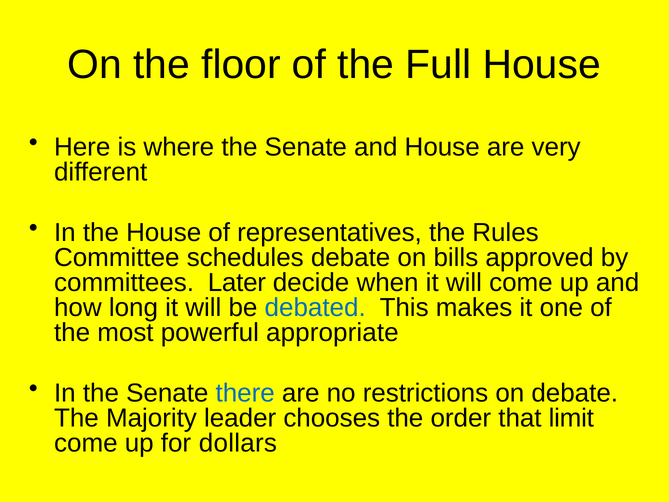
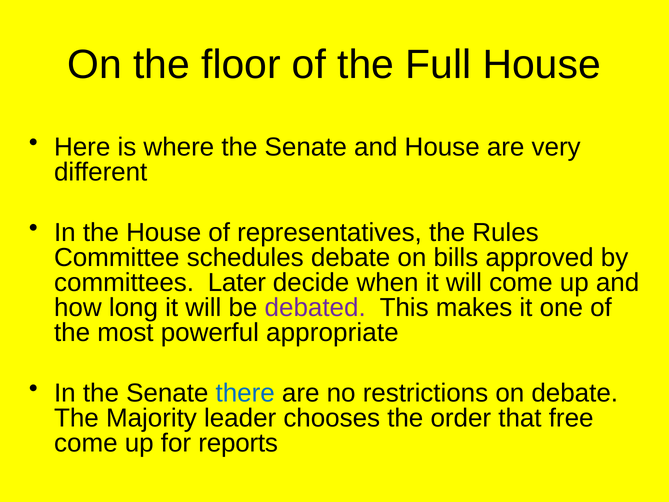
debated colour: blue -> purple
limit: limit -> free
dollars: dollars -> reports
